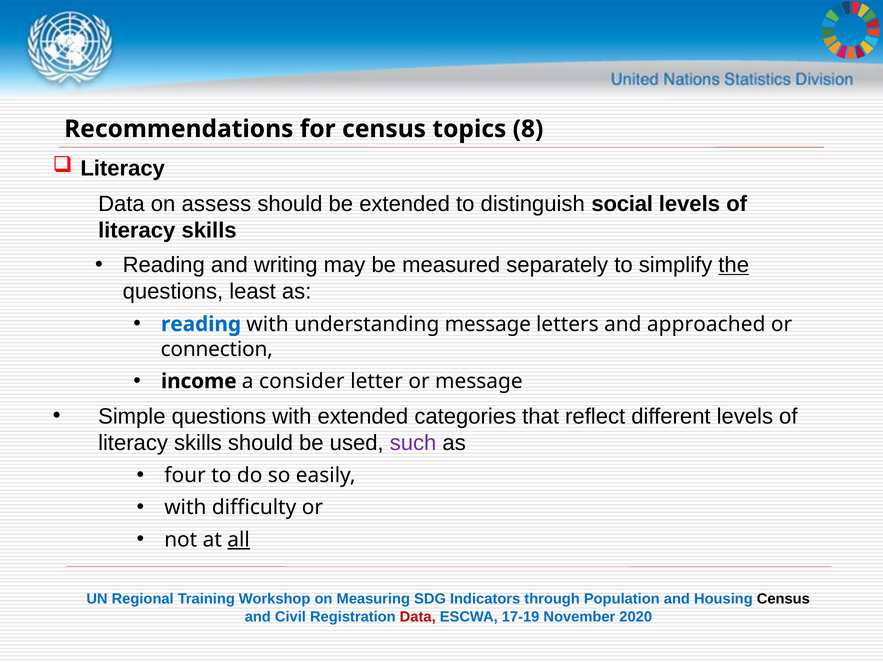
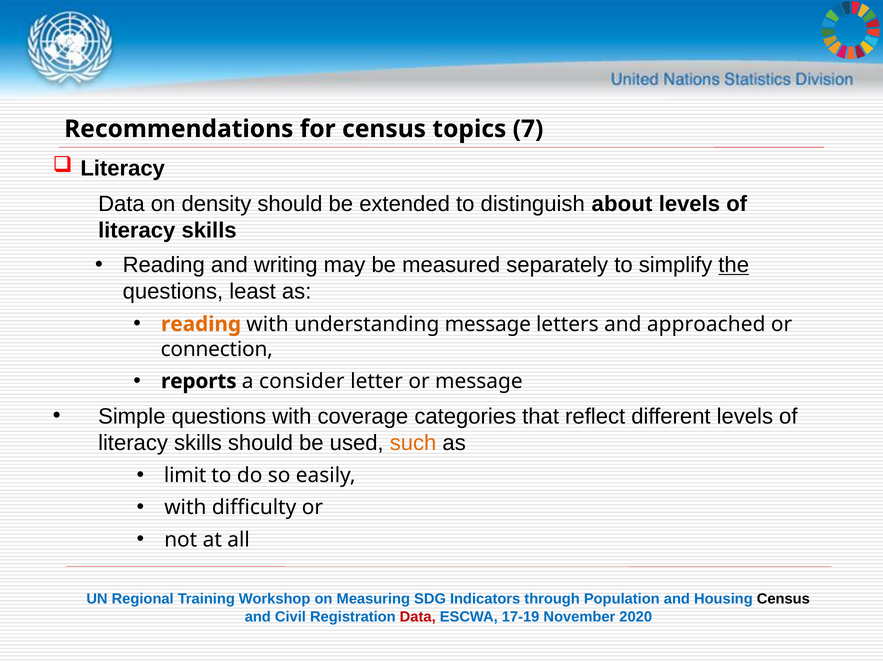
8: 8 -> 7
assess: assess -> density
social: social -> about
reading at (201, 324) colour: blue -> orange
income: income -> reports
with extended: extended -> coverage
such colour: purple -> orange
four: four -> limit
all underline: present -> none
